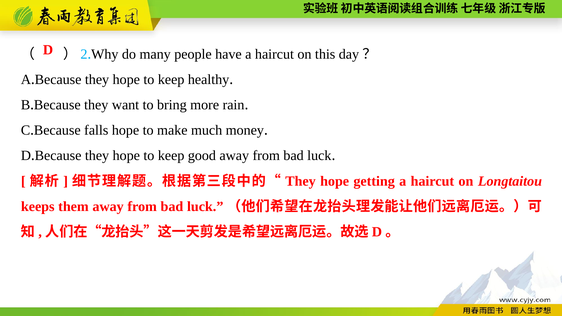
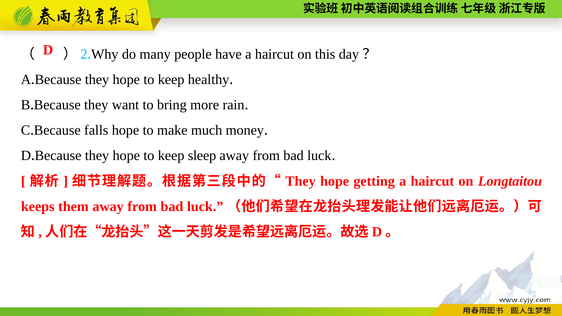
good: good -> sleep
